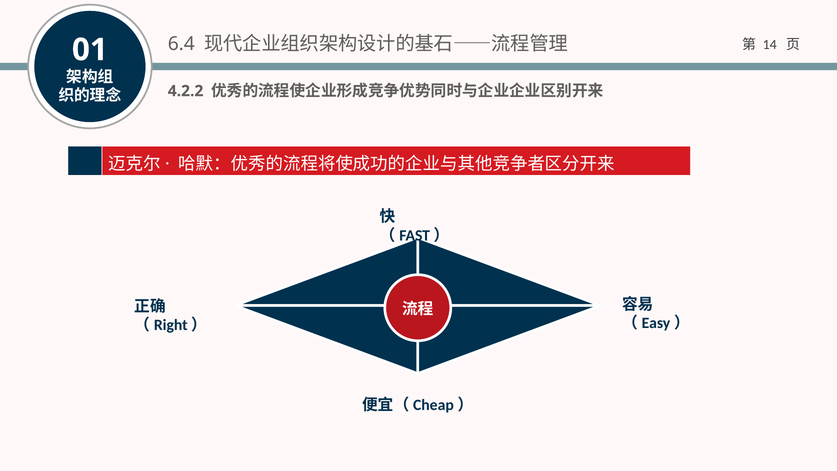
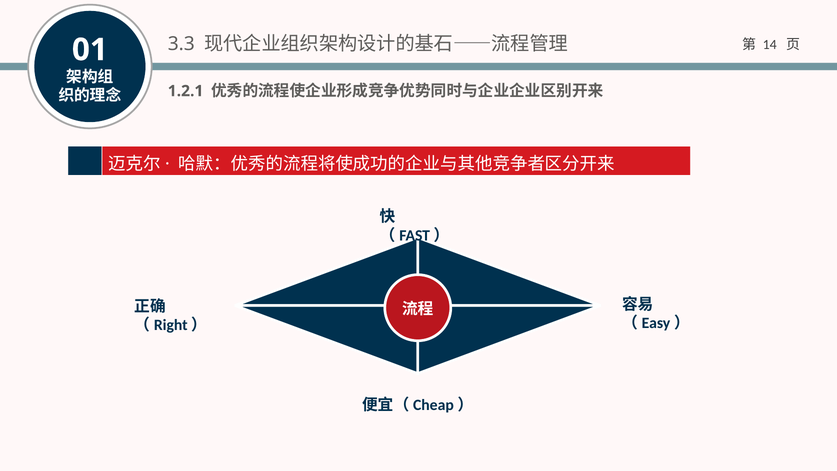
6.4: 6.4 -> 3.3
4.2.2: 4.2.2 -> 1.2.1
